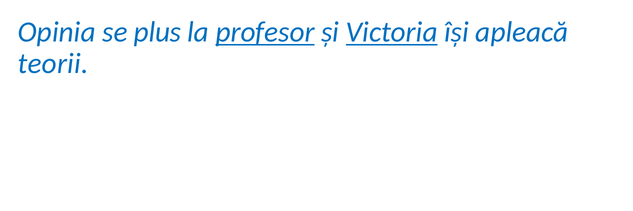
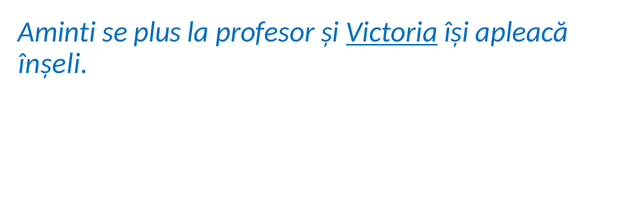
Opinia: Opinia -> Aminti
profesor underline: present -> none
teorii: teorii -> înșeli
